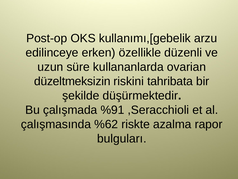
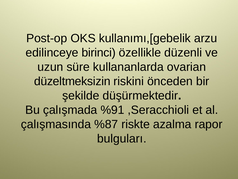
erken: erken -> birinci
tahribata: tahribata -> önceden
%62: %62 -> %87
